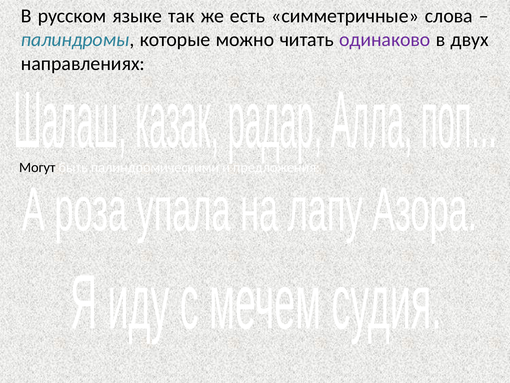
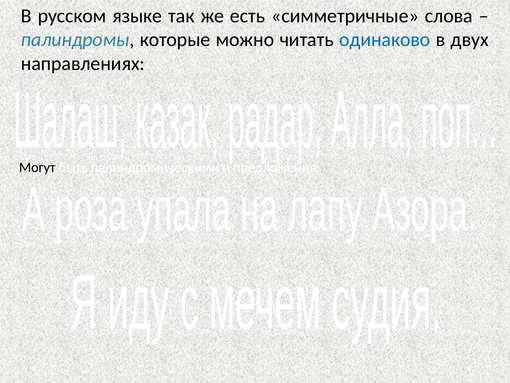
одинаково colour: purple -> blue
